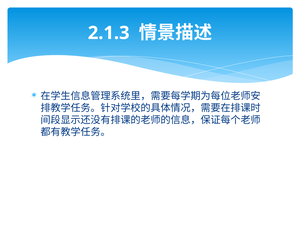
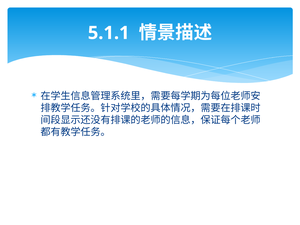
2.1.3: 2.1.3 -> 5.1.1
